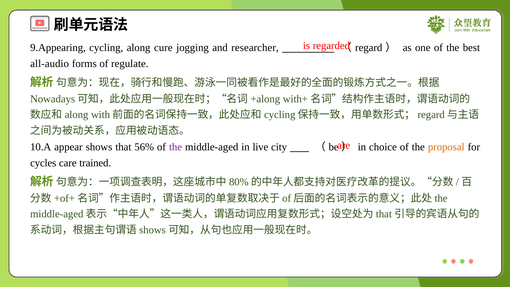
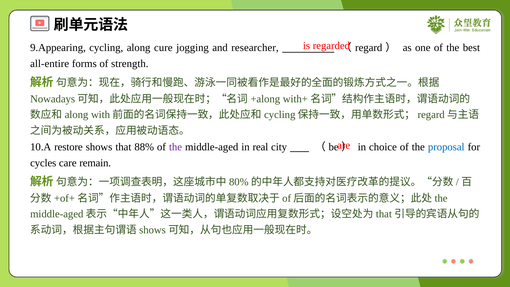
all-audio: all-audio -> all-entire
regulate: regulate -> strength
appear: appear -> restore
56%: 56% -> 88%
live: live -> real
proposal colour: orange -> blue
trained: trained -> remain
